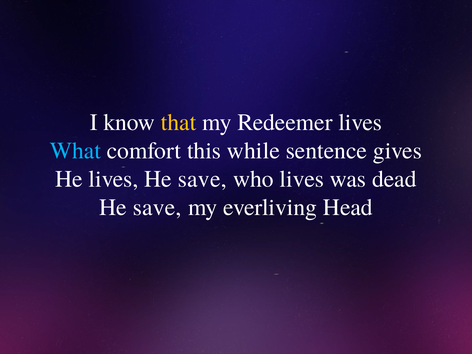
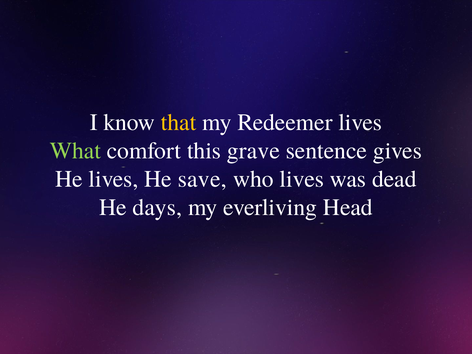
What colour: light blue -> light green
while: while -> grave
save at (157, 207): save -> days
